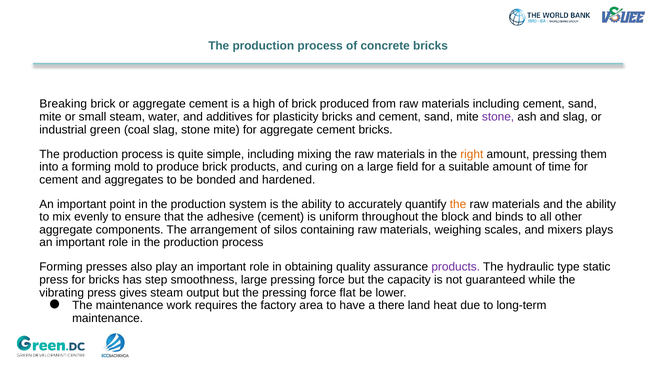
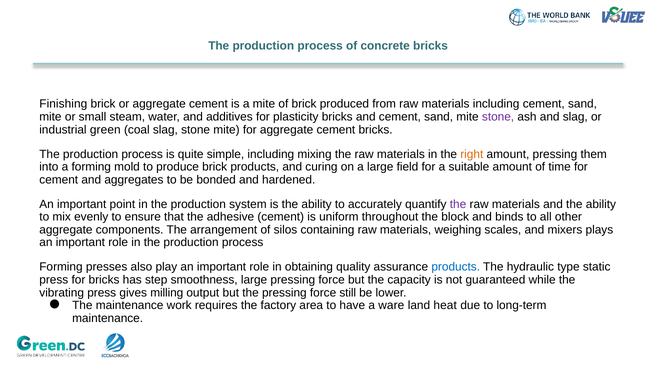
Breaking: Breaking -> Finishing
a high: high -> mite
the at (458, 204) colour: orange -> purple
products at (456, 267) colour: purple -> blue
gives steam: steam -> milling
flat: flat -> still
there: there -> ware
